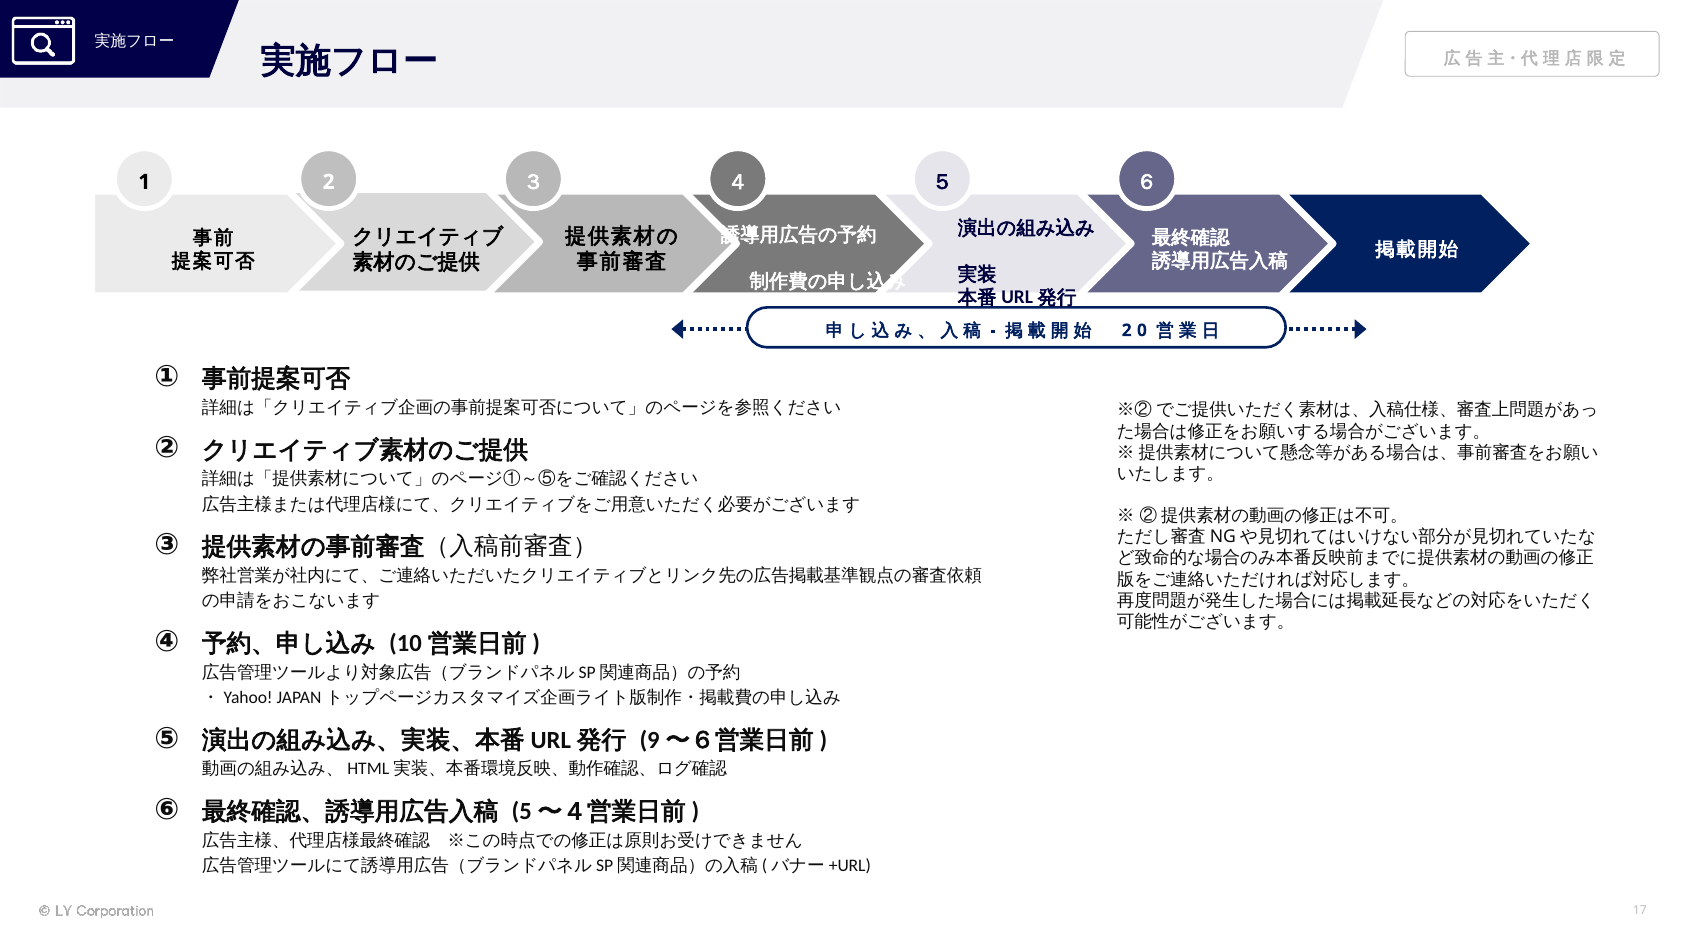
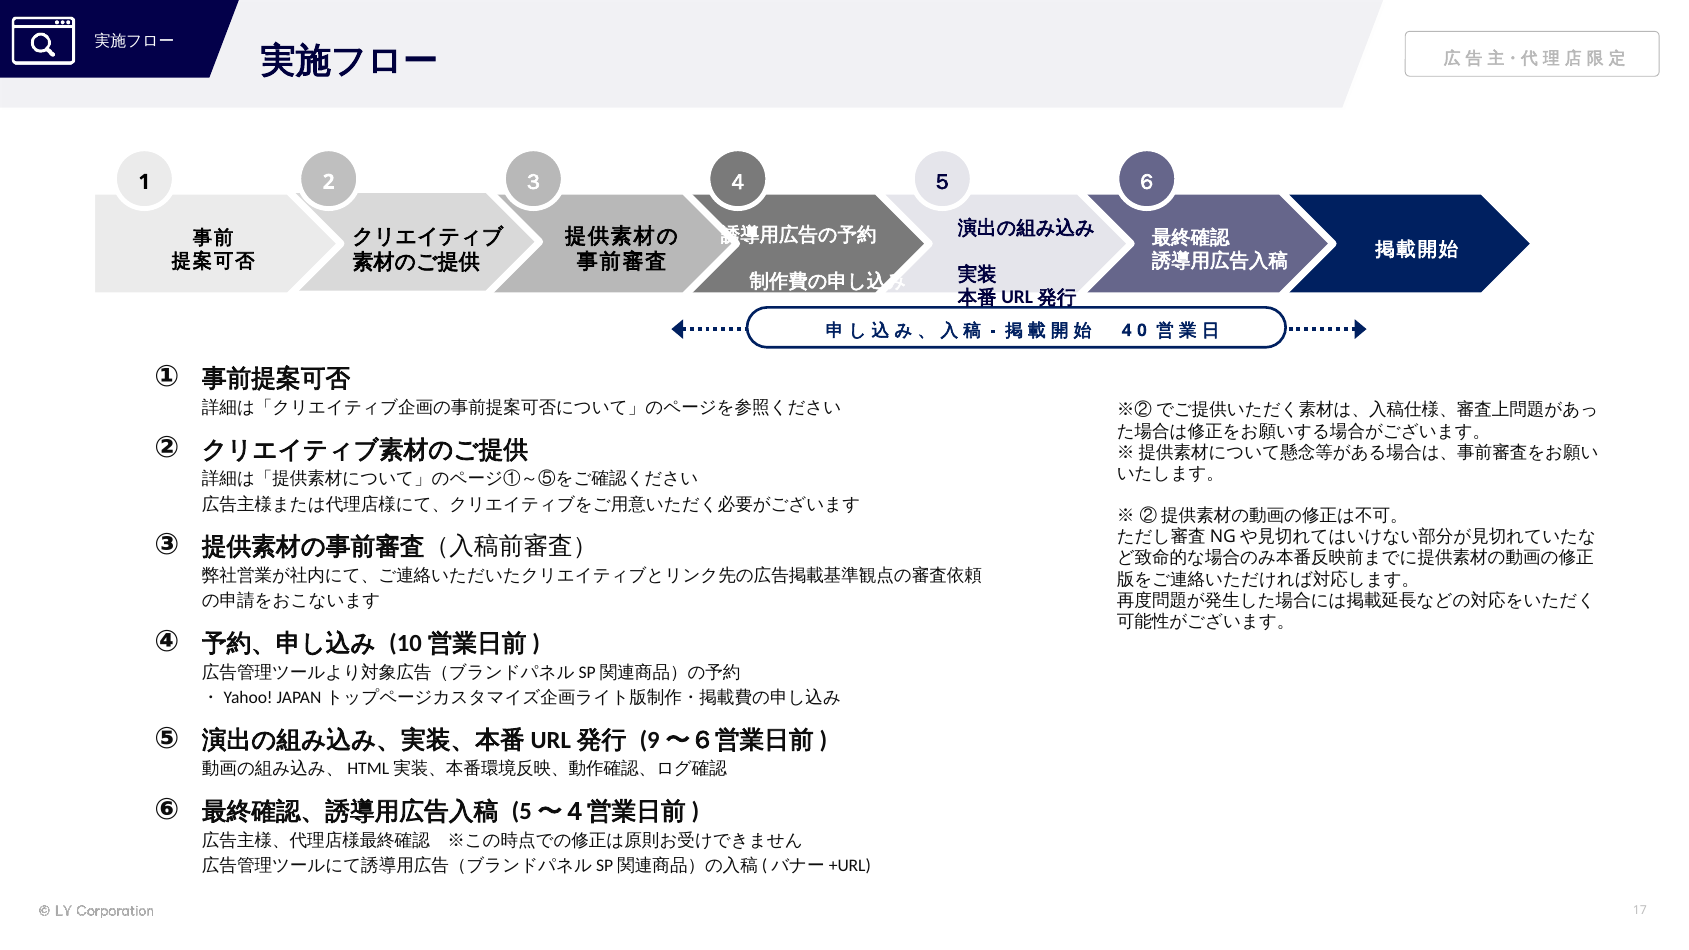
2 at (1127, 330): 2 -> 4
